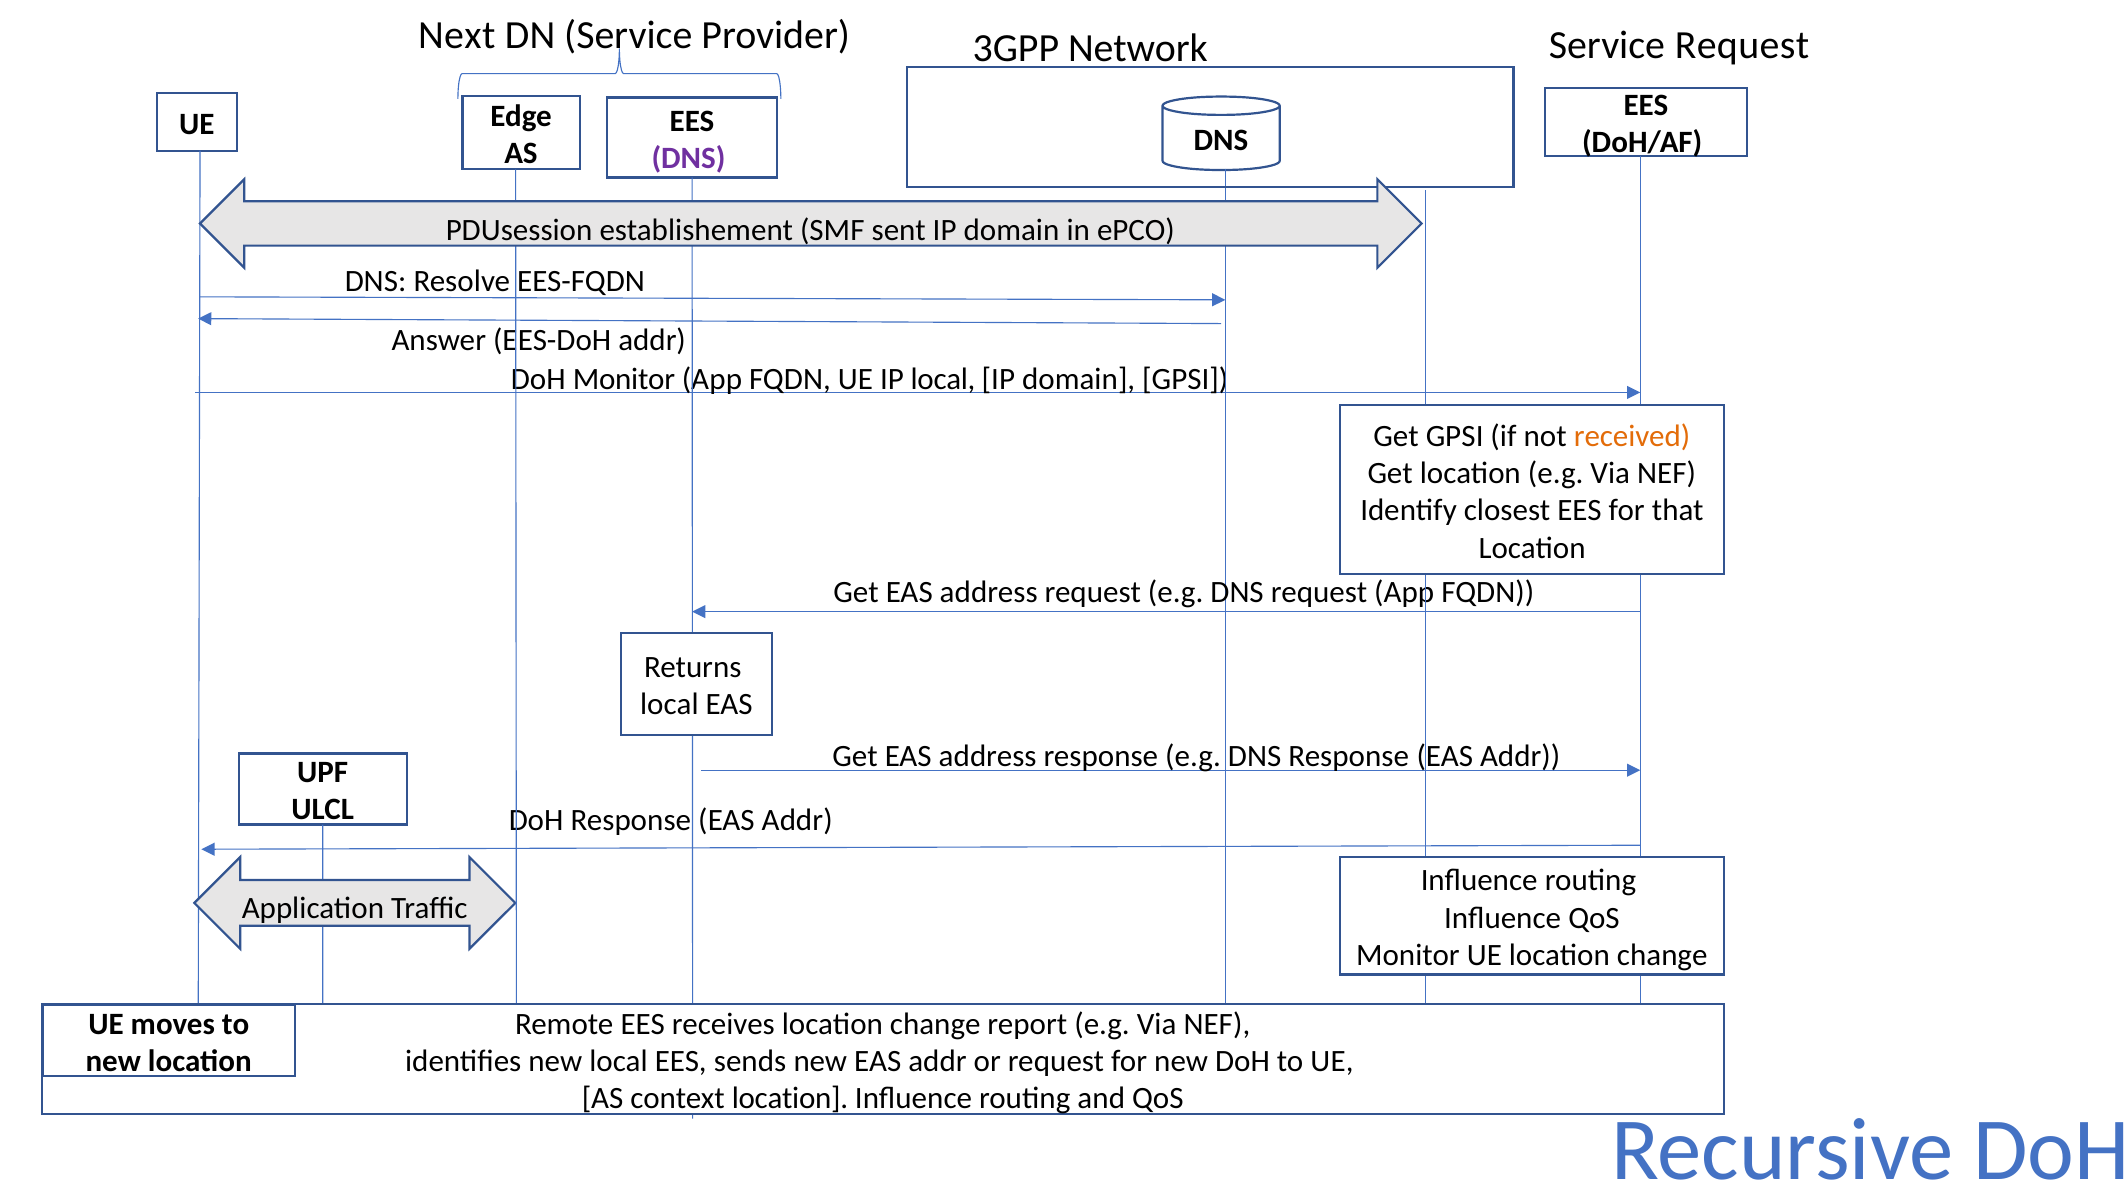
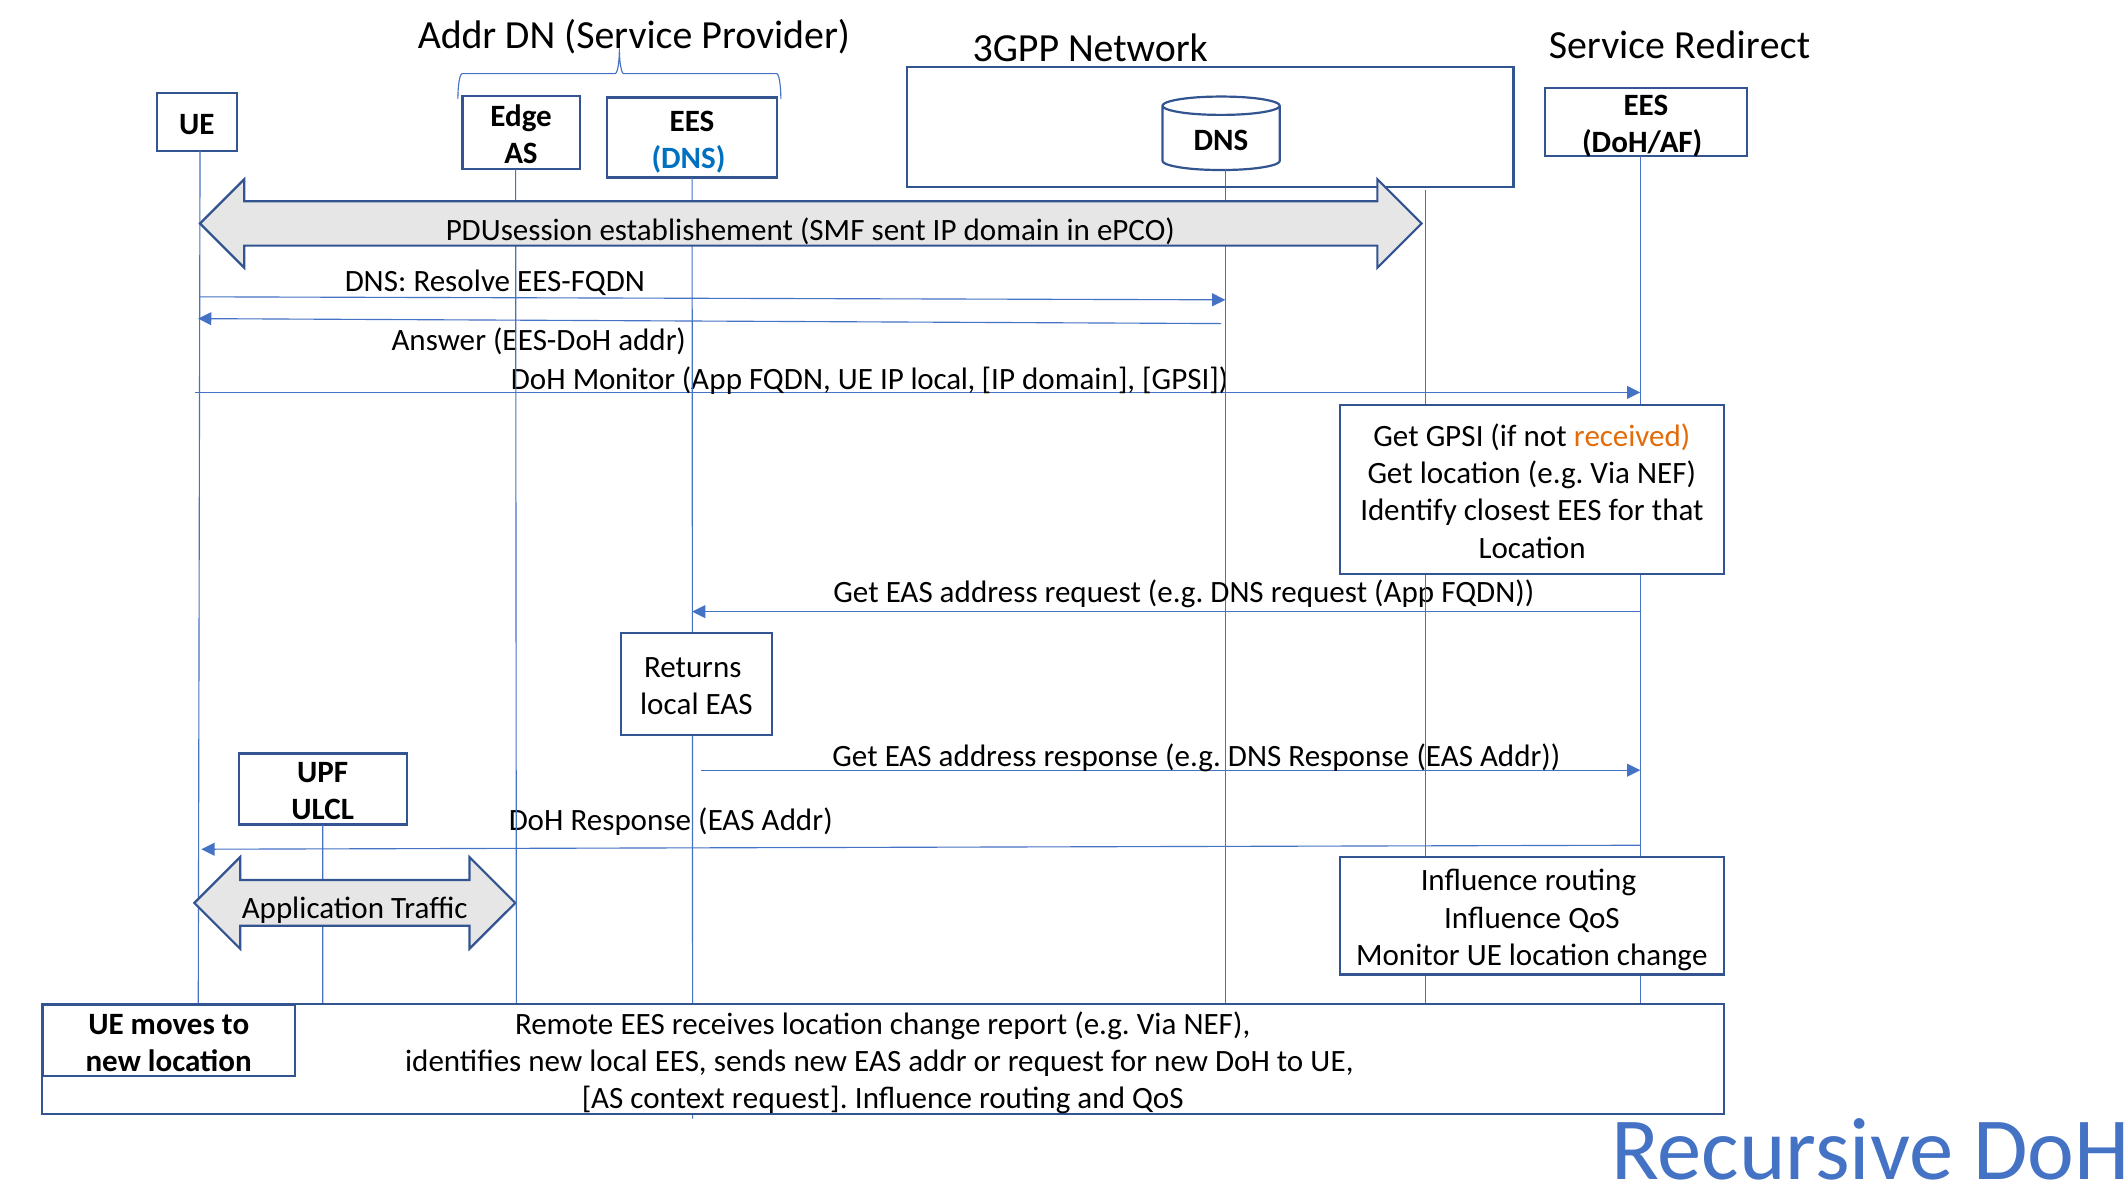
Next at (457, 36): Next -> Addr
Service Request: Request -> Redirect
DNS at (688, 158) colour: purple -> blue
context location: location -> request
